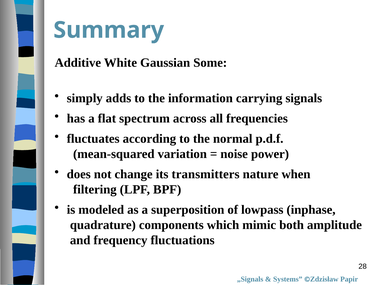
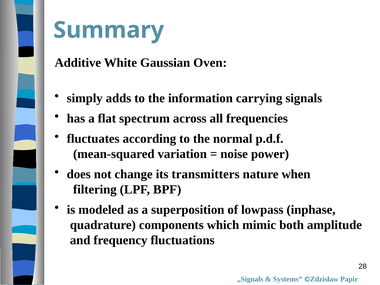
Some: Some -> Oven
